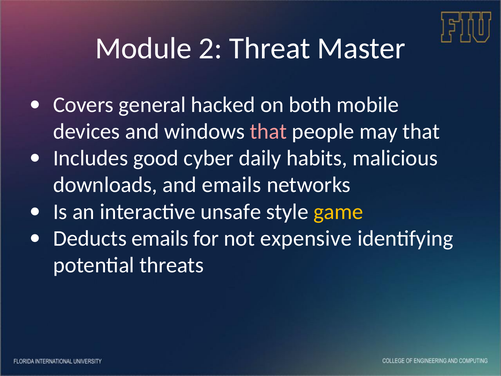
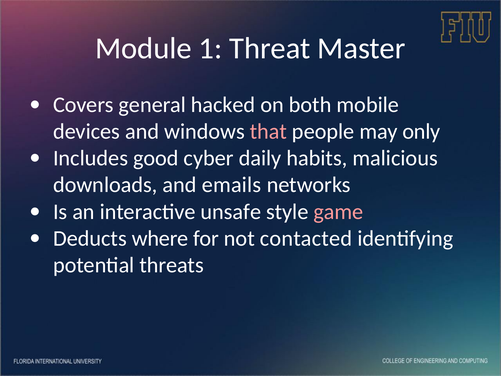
2: 2 -> 1
may that: that -> only
game colour: yellow -> pink
Deducts emails: emails -> where
expensive: expensive -> contacted
